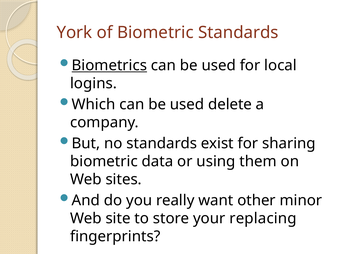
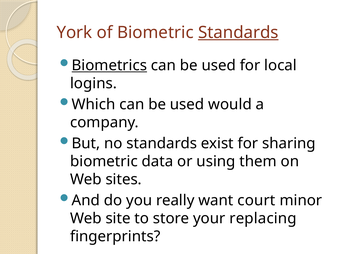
Standards at (238, 33) underline: none -> present
delete: delete -> would
other: other -> court
